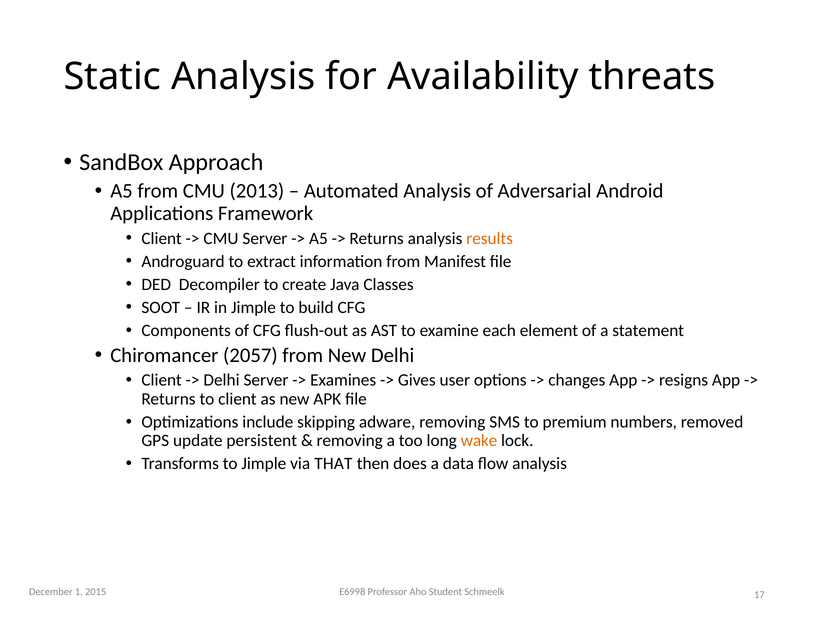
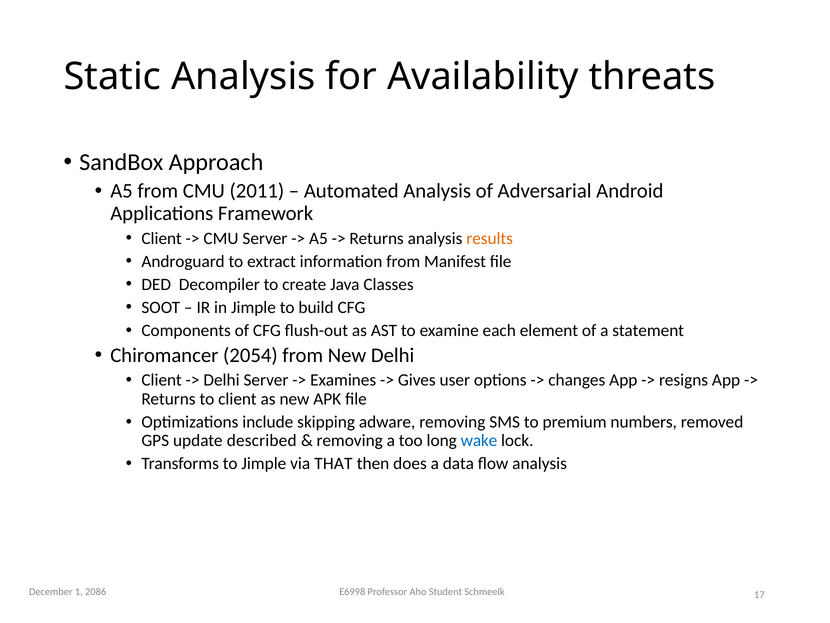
2013: 2013 -> 2011
2057: 2057 -> 2054
persistent: persistent -> described
wake colour: orange -> blue
2015: 2015 -> 2086
